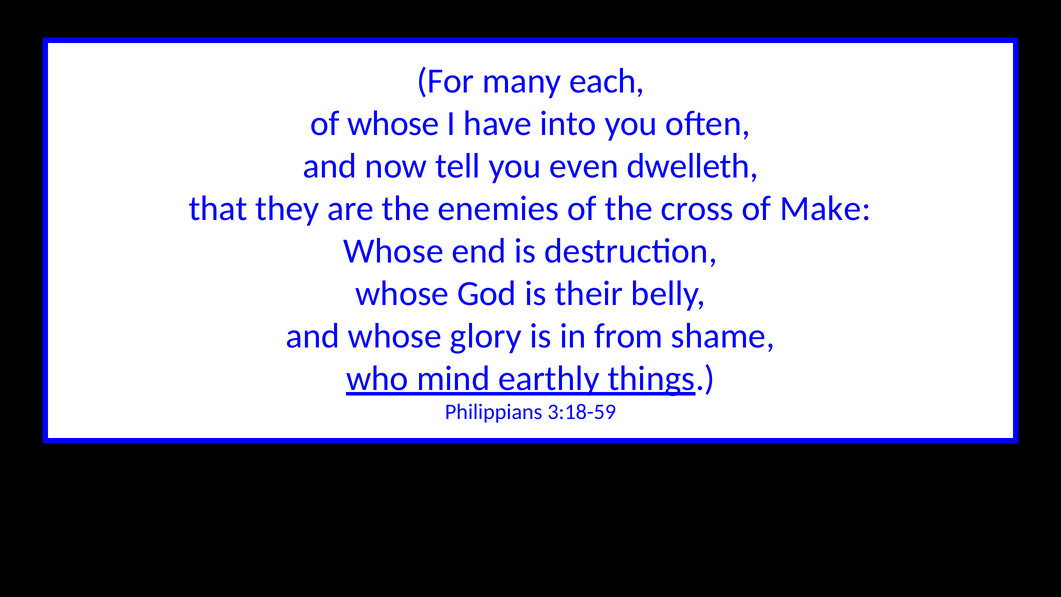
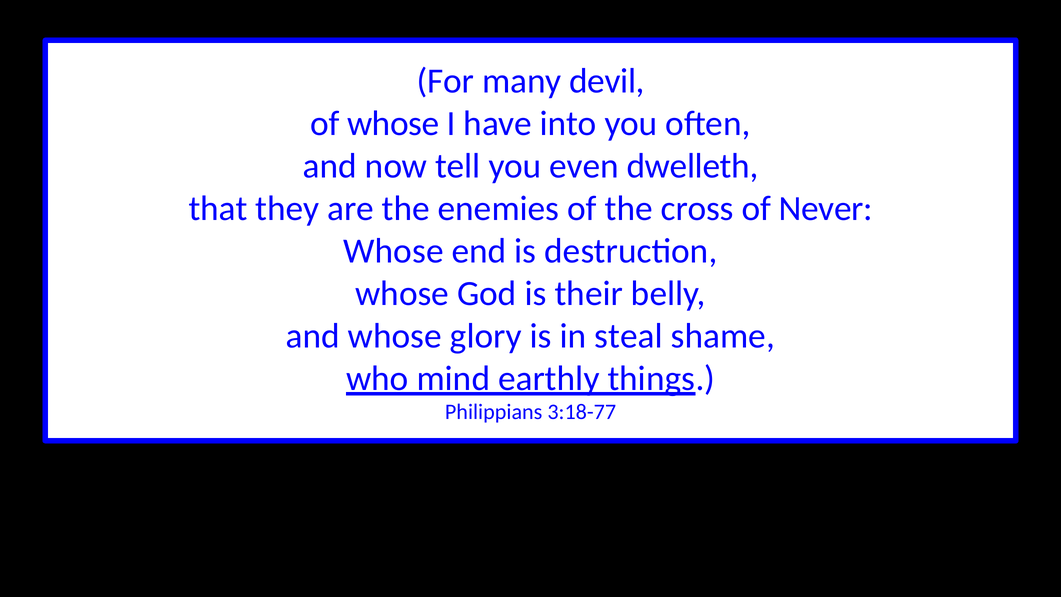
each: each -> devil
Make: Make -> Never
from: from -> steal
3:18-59: 3:18-59 -> 3:18-77
